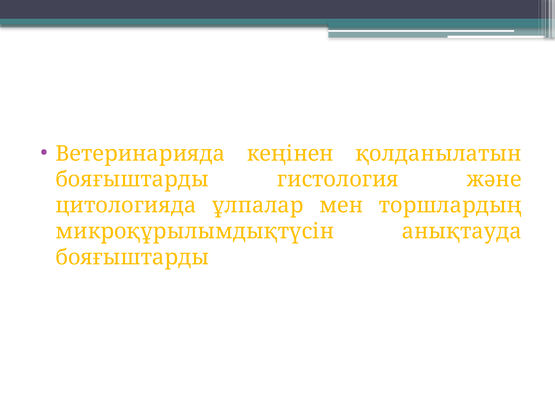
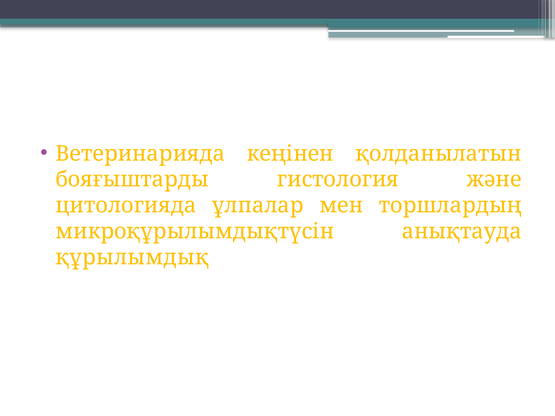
бояғыштарды at (132, 257): бояғыштарды -> құрылымдық
